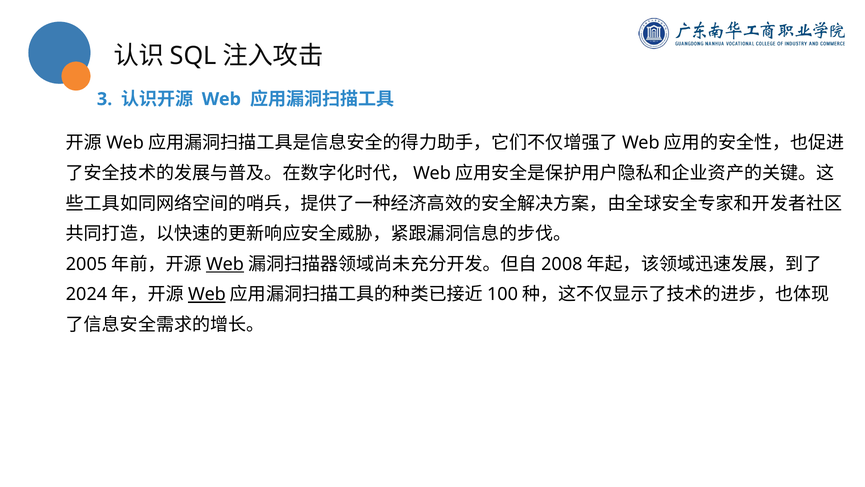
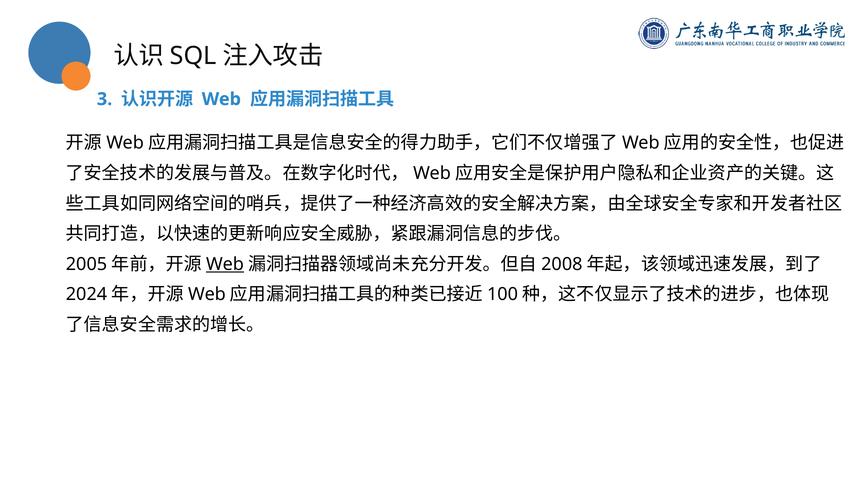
Web at (207, 294) underline: present -> none
